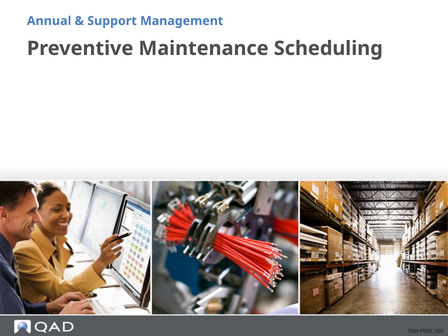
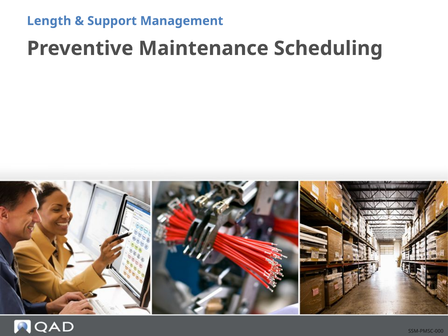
Annual: Annual -> Length
